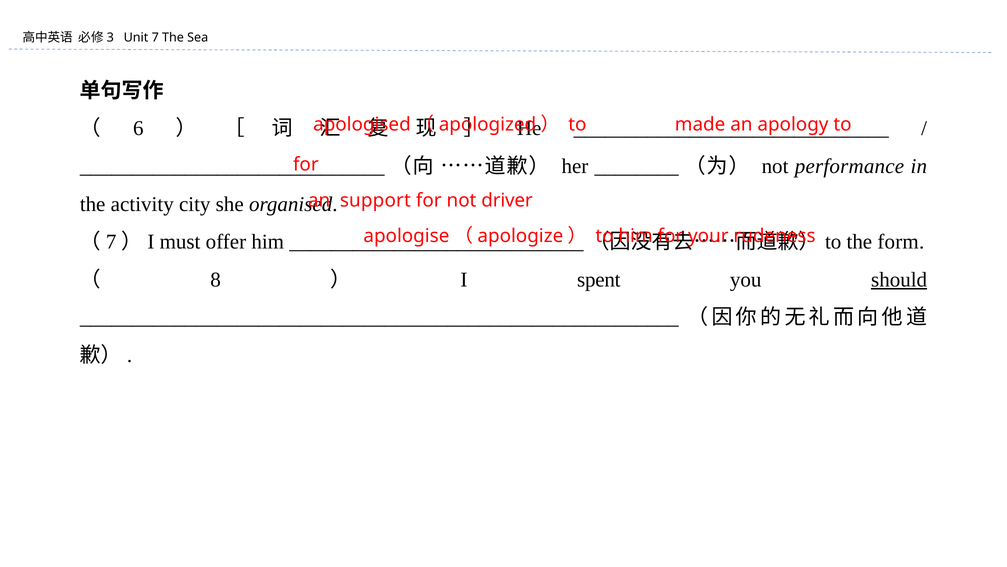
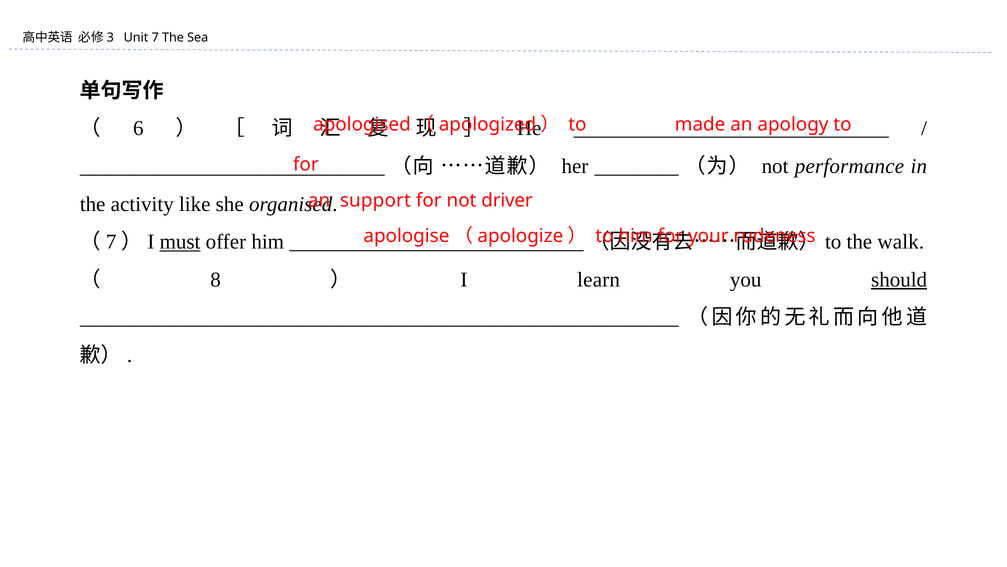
city: city -> like
must underline: none -> present
form: form -> walk
spent: spent -> learn
